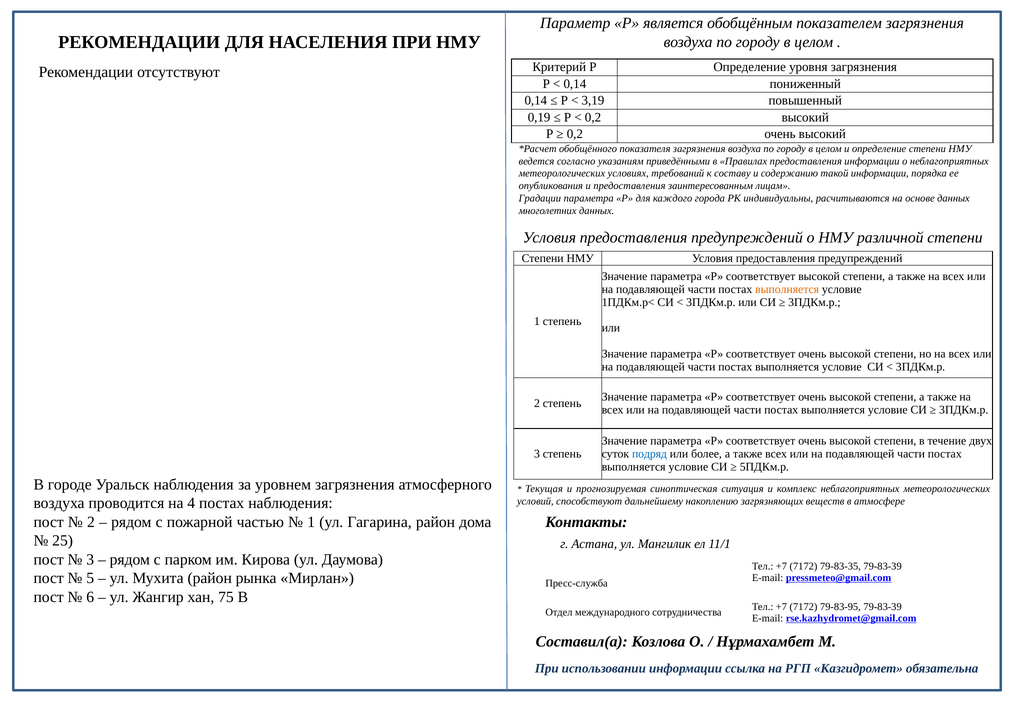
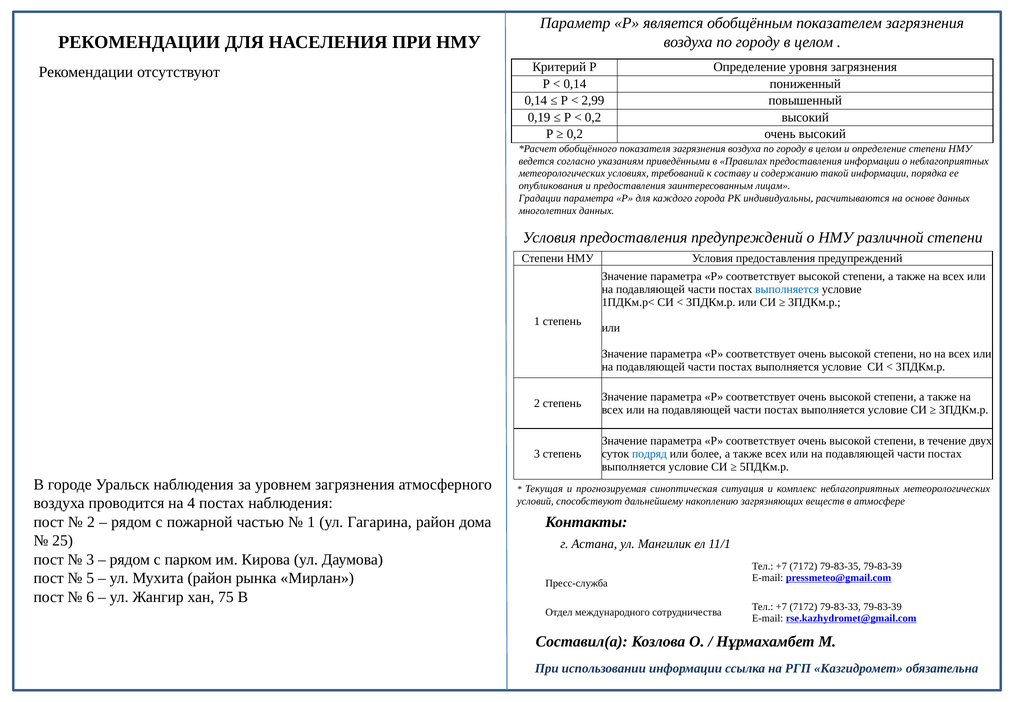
3,19: 3,19 -> 2,99
выполняется at (787, 289) colour: orange -> blue
79-83-95: 79-83-95 -> 79-83-33
